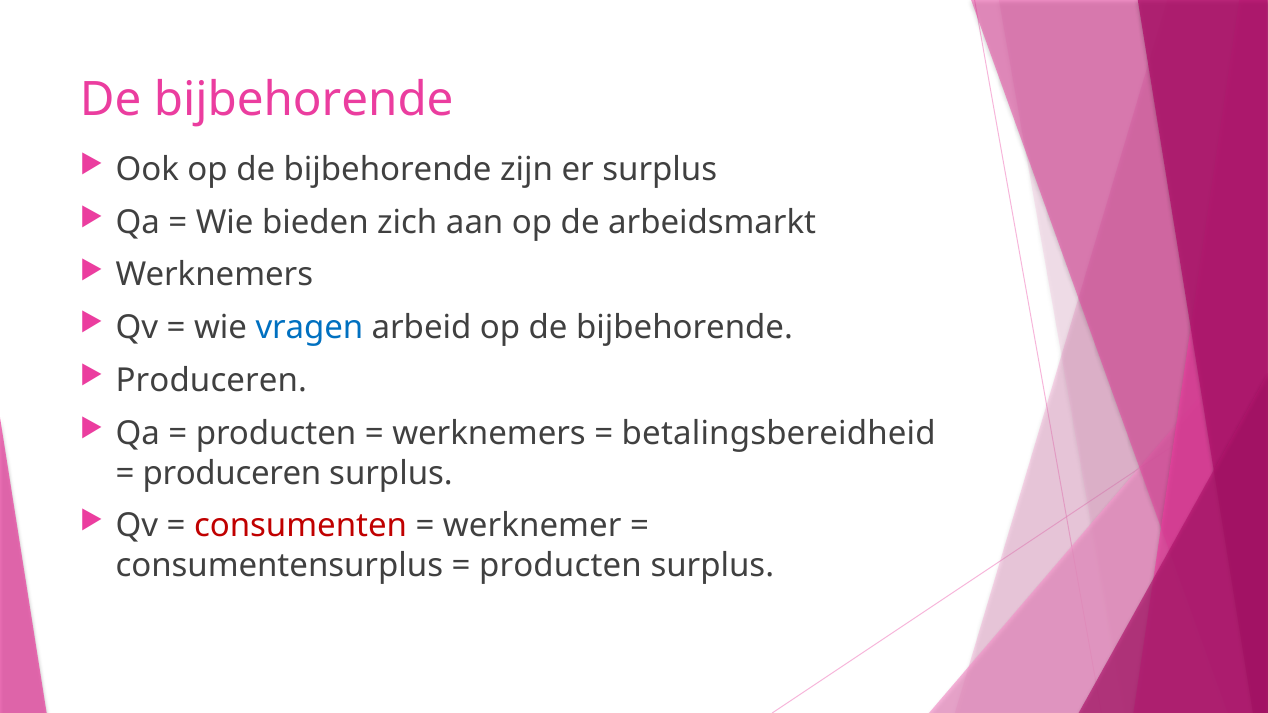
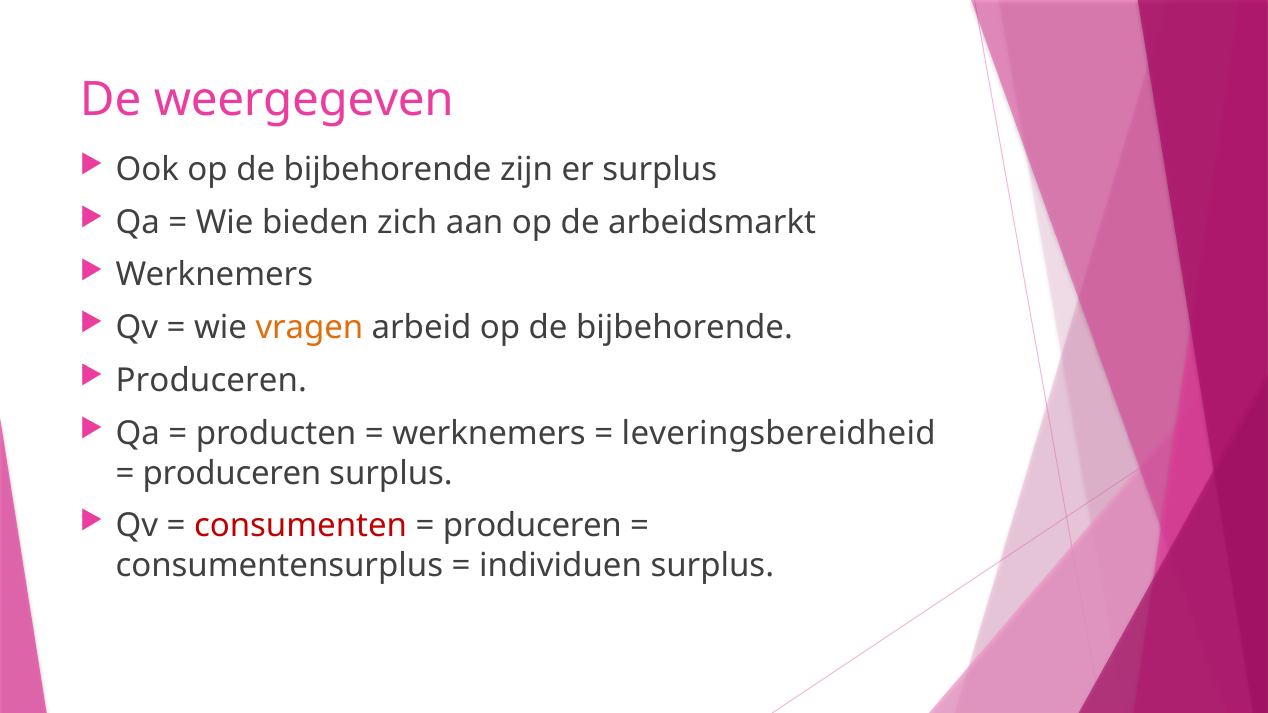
bijbehorende at (304, 100): bijbehorende -> weergegeven
vragen colour: blue -> orange
betalingsbereidheid: betalingsbereidheid -> leveringsbereidheid
werknemer at (532, 526): werknemer -> produceren
producten at (560, 566): producten -> individuen
